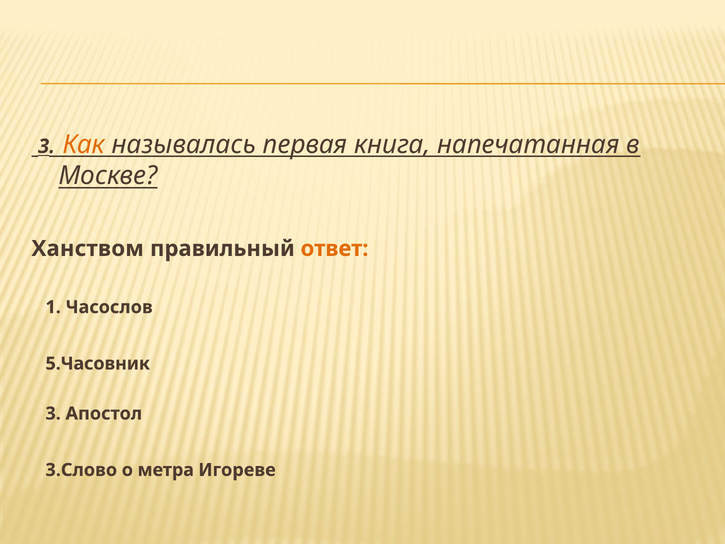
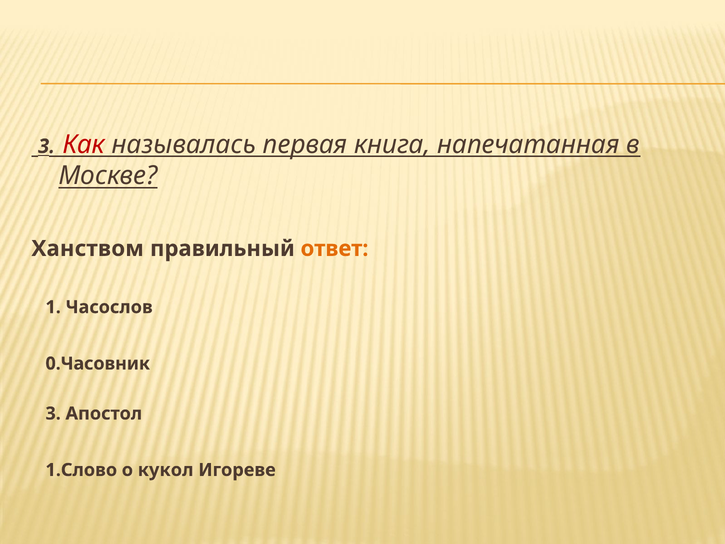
Как colour: orange -> red
5.Часовник: 5.Часовник -> 0.Часовник
3.Слово: 3.Слово -> 1.Слово
метра: метра -> кукол
